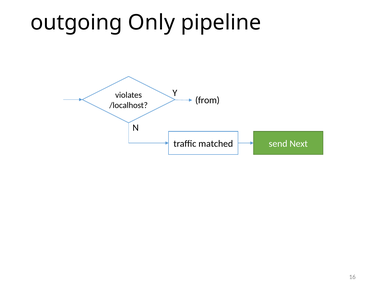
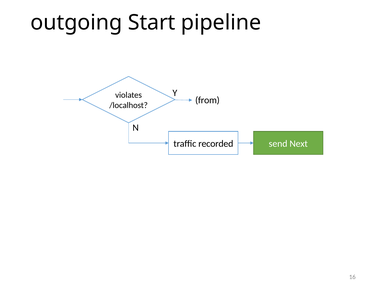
Only: Only -> Start
matched: matched -> recorded
